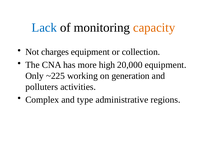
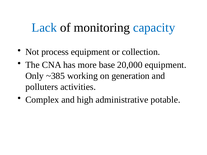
capacity colour: orange -> blue
charges: charges -> process
high: high -> base
~225: ~225 -> ~385
type: type -> high
regions: regions -> potable
